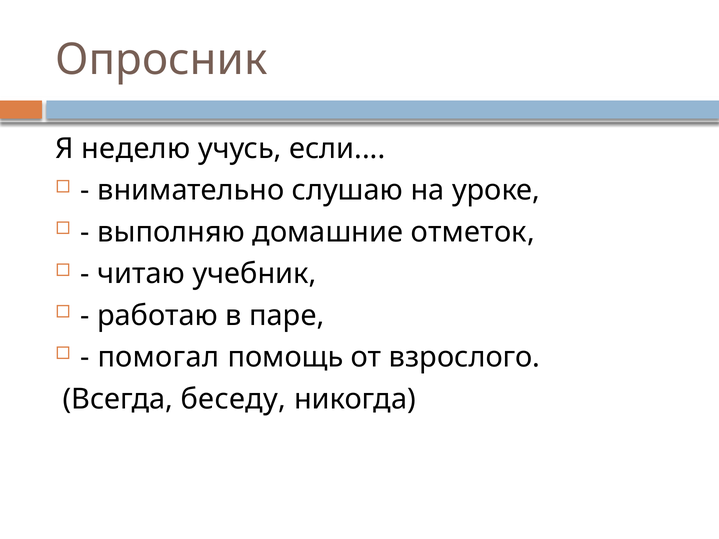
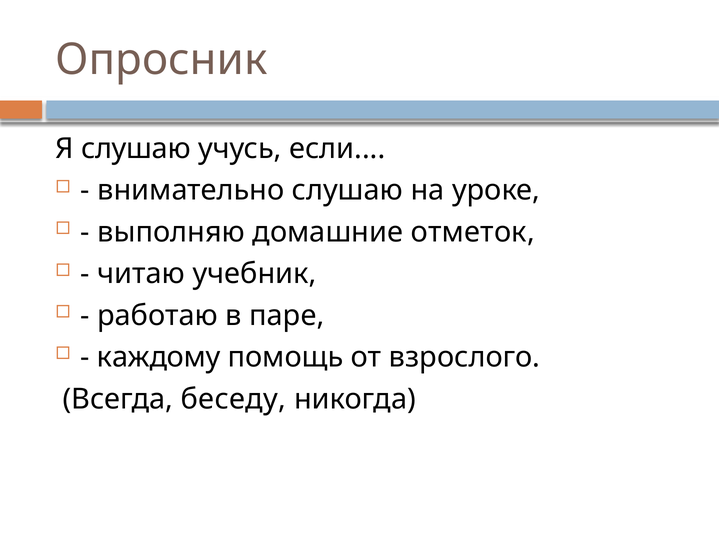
Я неделю: неделю -> слушаю
помогал: помогал -> каждому
